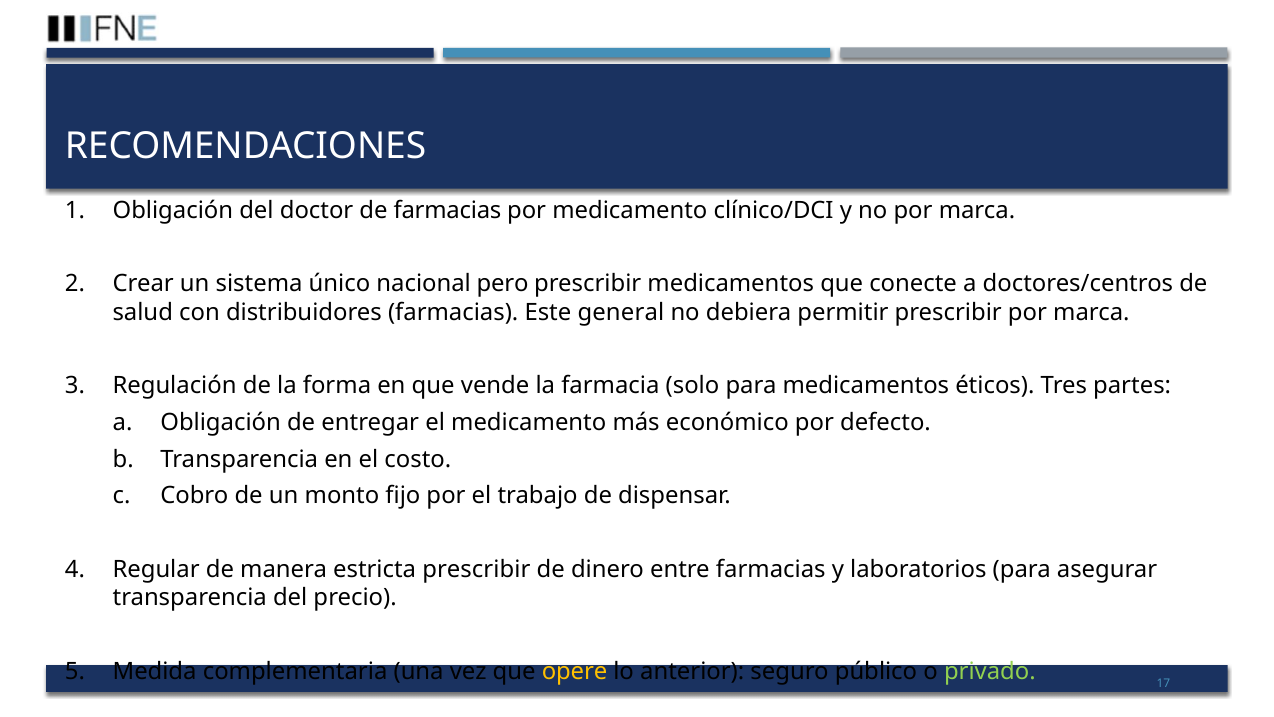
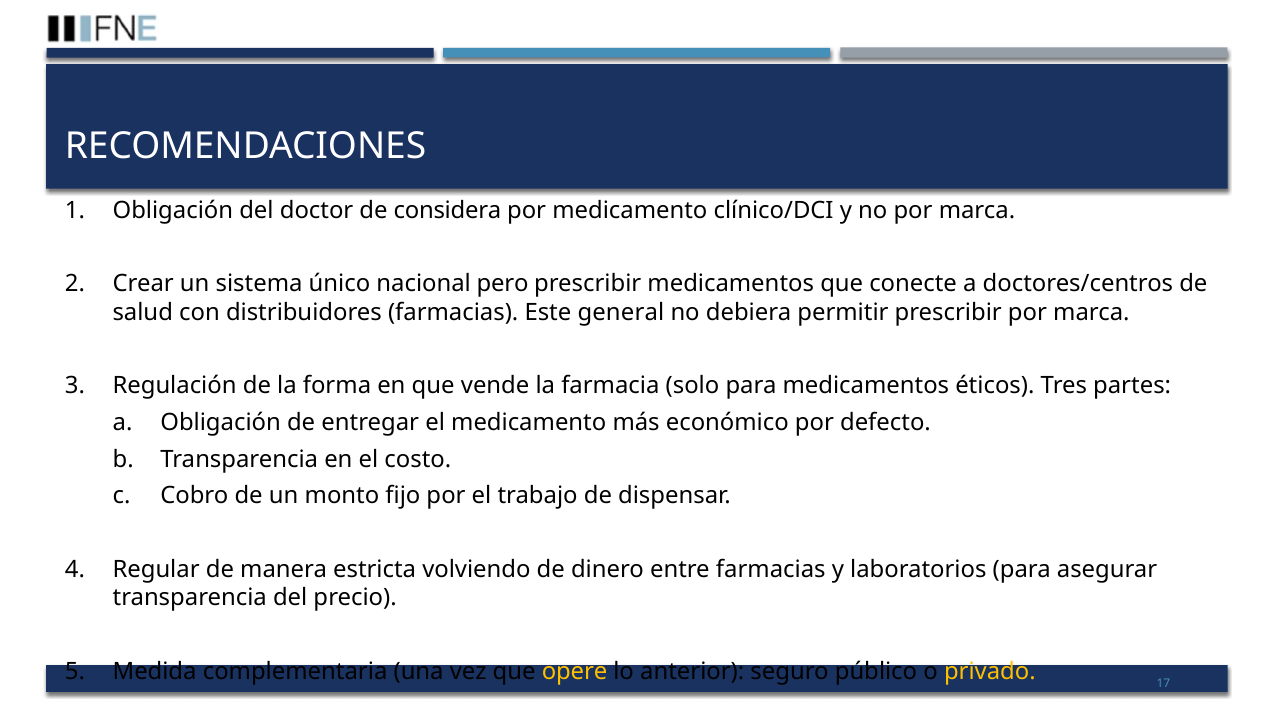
de farmacias: farmacias -> considera
estricta prescribir: prescribir -> volviendo
privado colour: light green -> yellow
